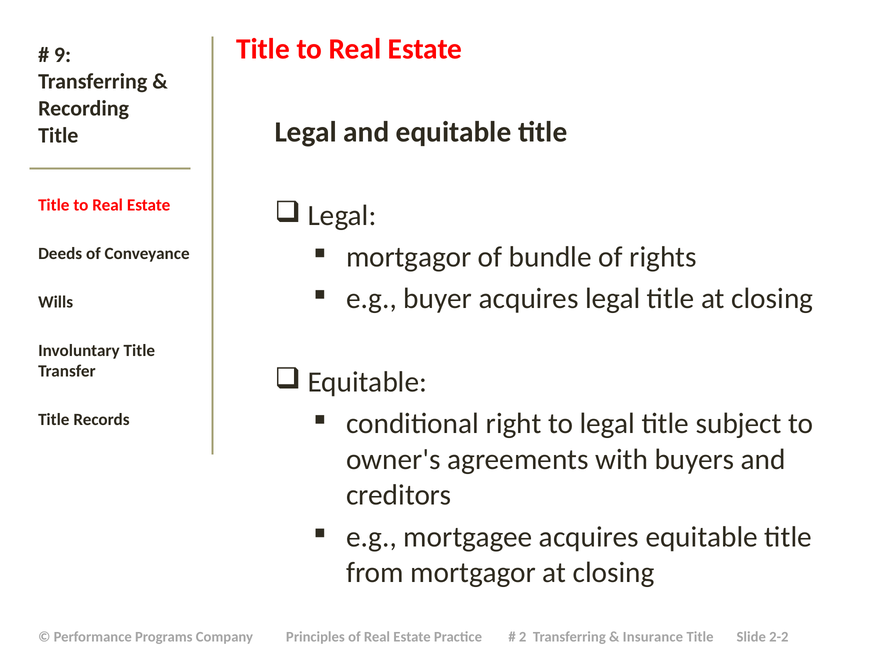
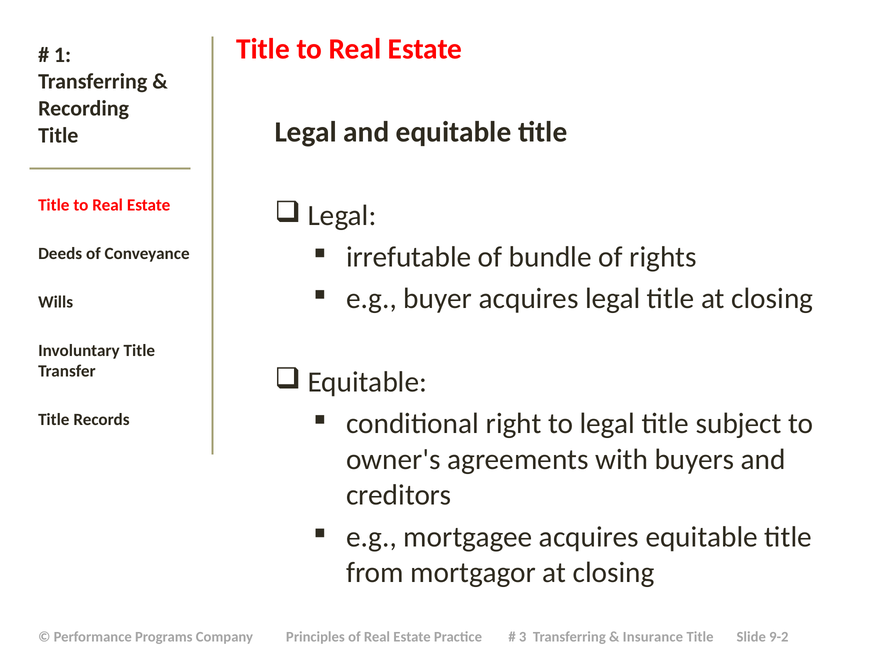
9: 9 -> 1
mortgagor at (409, 257): mortgagor -> irrefutable
2: 2 -> 3
2-2: 2-2 -> 9-2
